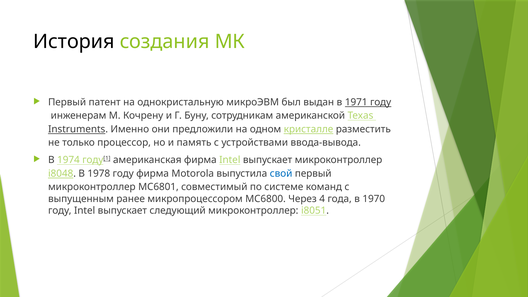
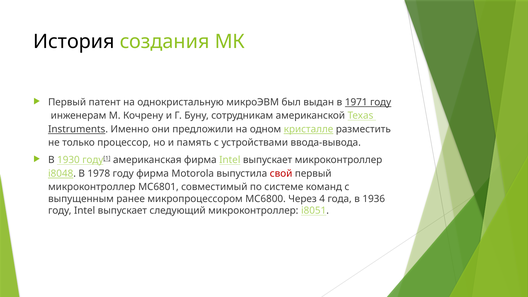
1974: 1974 -> 1930
свой colour: blue -> red
1970: 1970 -> 1936
